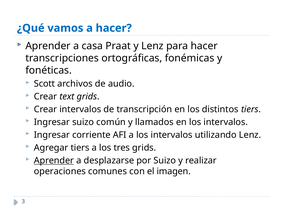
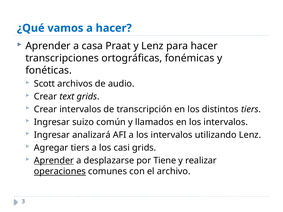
corriente: corriente -> analizará
tres: tres -> casi
por Suizo: Suizo -> Tiene
operaciones underline: none -> present
imagen: imagen -> archivo
